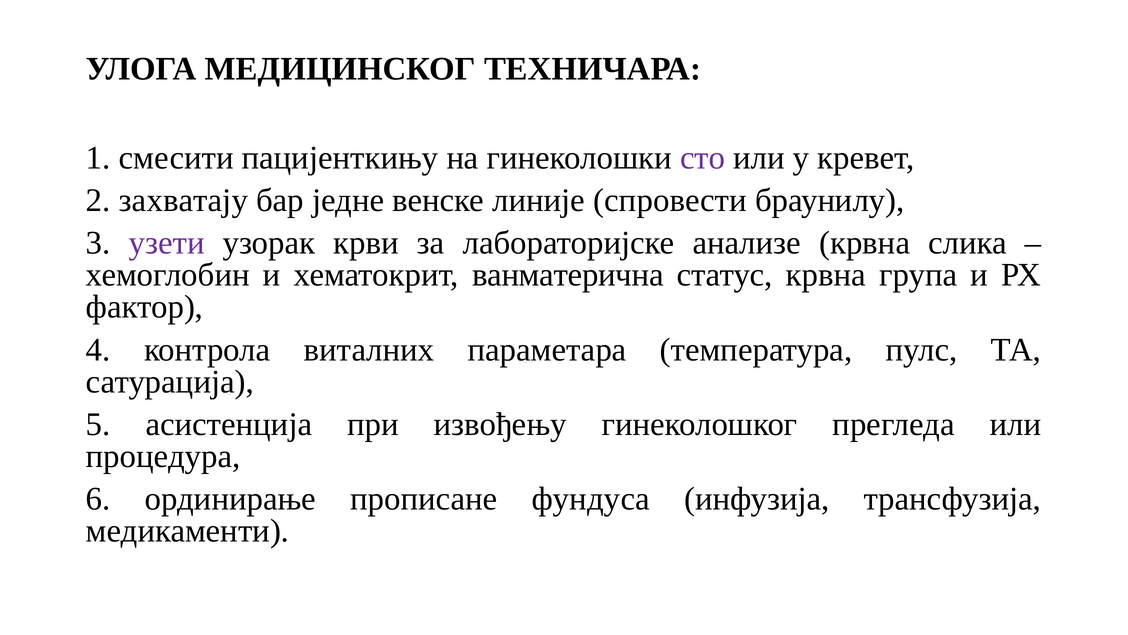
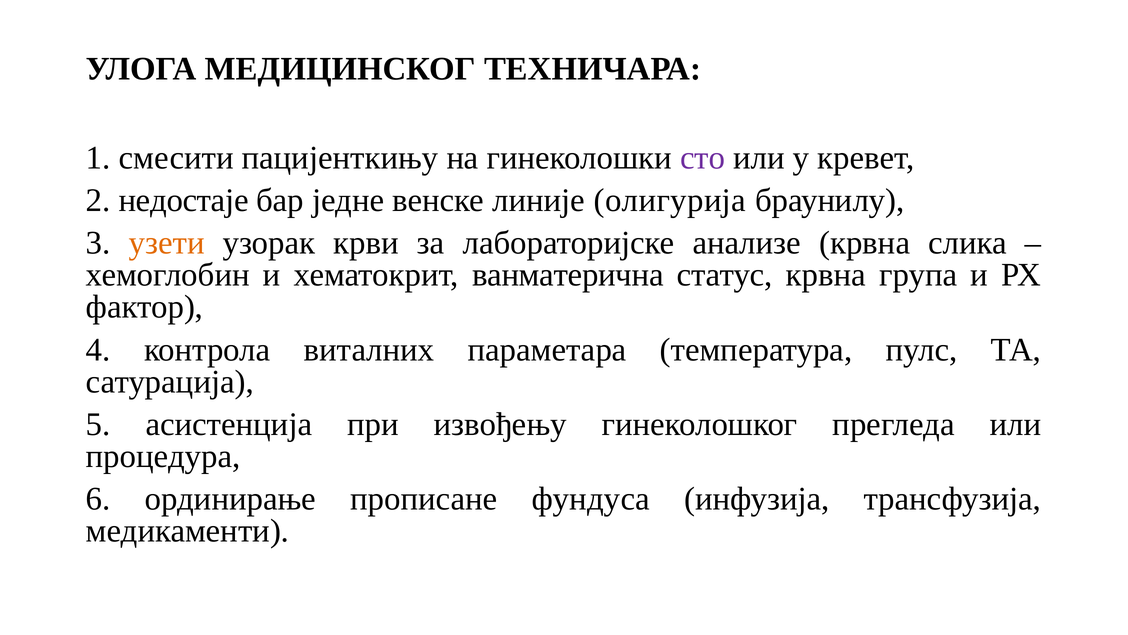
захватају: захватају -> недостаје
спровести: спровести -> олигурија
узети colour: purple -> orange
